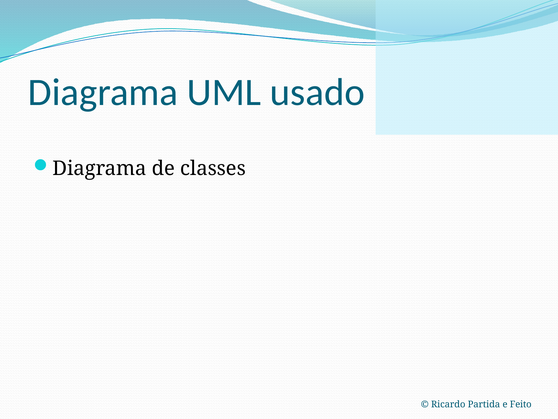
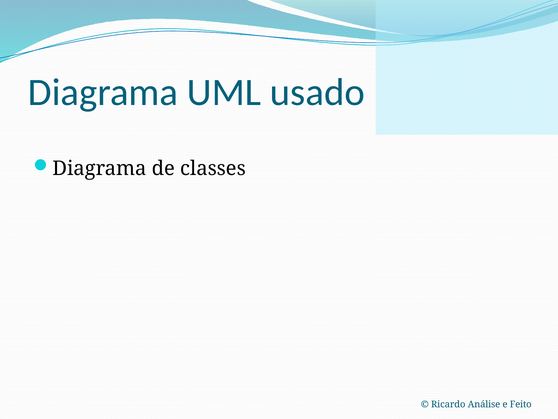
Partida: Partida -> Análise
